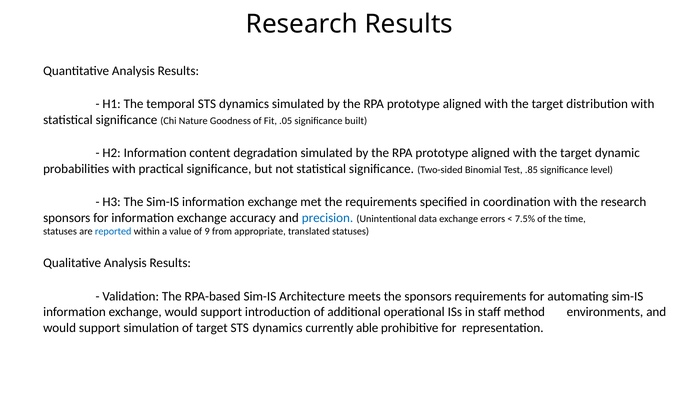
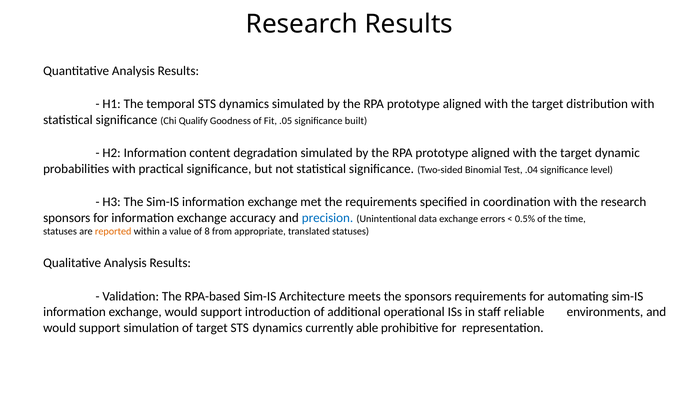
Nature: Nature -> Qualify
.85: .85 -> .04
7.5%: 7.5% -> 0.5%
reported colour: blue -> orange
9: 9 -> 8
method: method -> reliable
